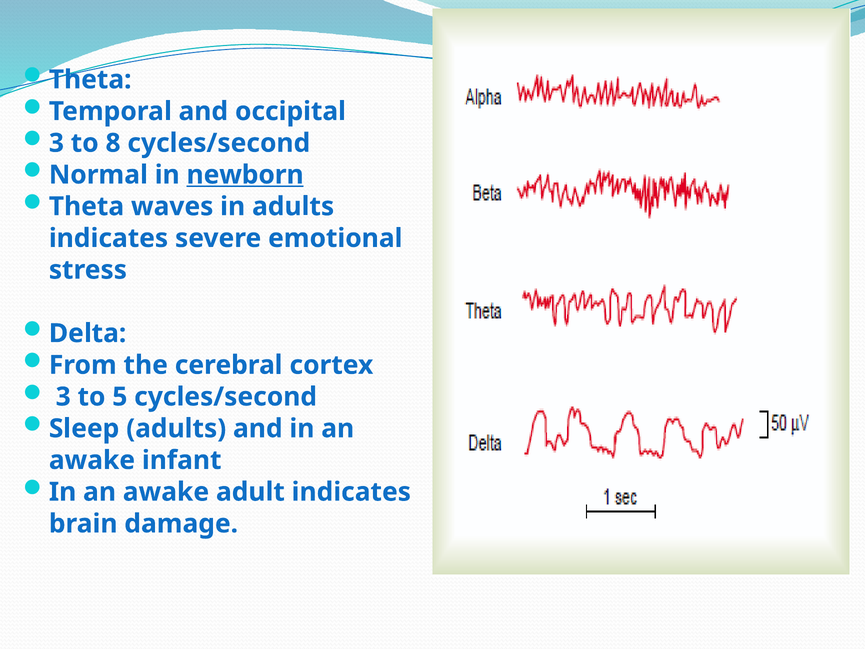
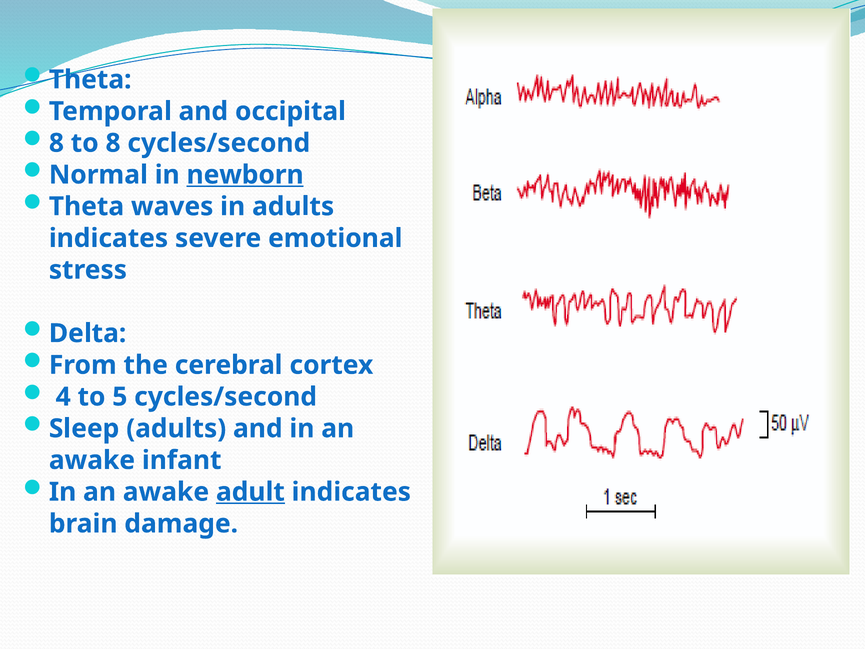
3 at (56, 143): 3 -> 8
3 at (63, 397): 3 -> 4
adult underline: none -> present
